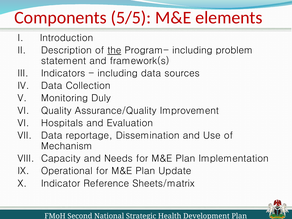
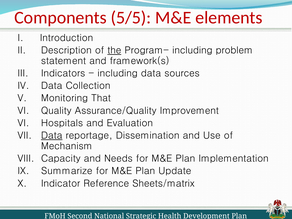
Duly: Duly -> That
Data at (52, 136) underline: none -> present
Operational: Operational -> Summarize
